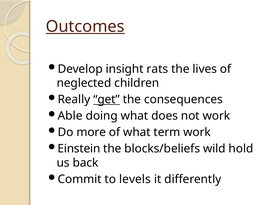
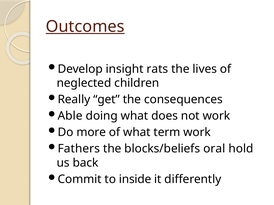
get underline: present -> none
Einstein: Einstein -> Fathers
wild: wild -> oral
levels: levels -> inside
